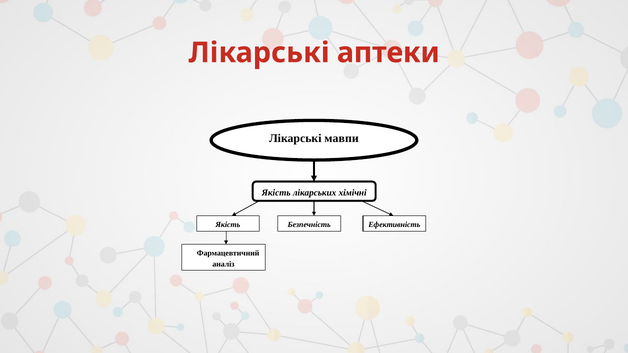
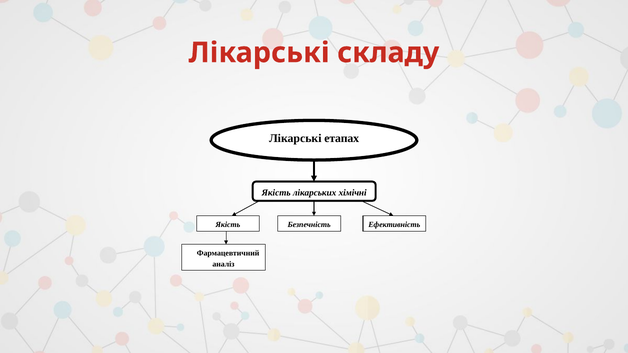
аптеки: аптеки -> складу
мавпи: мавпи -> етапах
